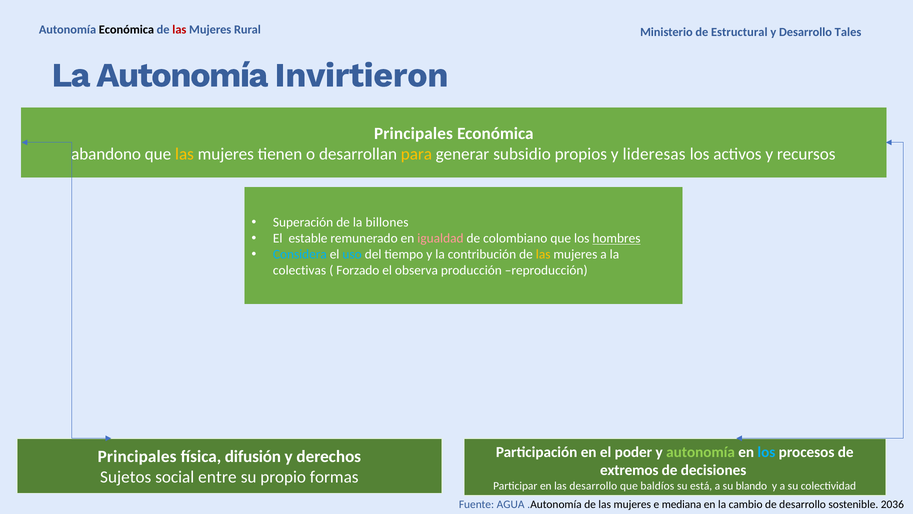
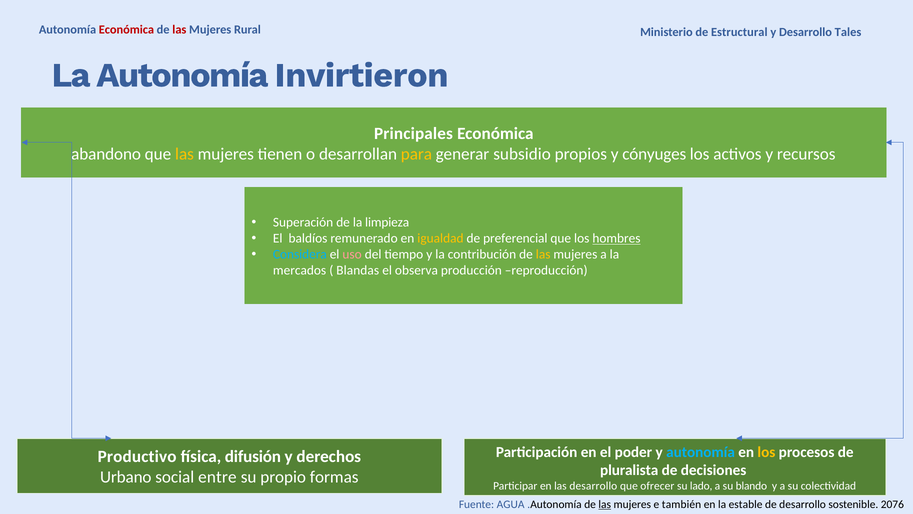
Económica at (126, 29) colour: black -> red
lideresas: lideresas -> cónyuges
billones: billones -> limpieza
estable: estable -> baldíos
igualdad colour: pink -> yellow
colombiano: colombiano -> preferencial
uso colour: light blue -> pink
colectivas: colectivas -> mercados
Forzado: Forzado -> Blandas
autonomía at (701, 452) colour: light green -> light blue
los at (766, 452) colour: light blue -> yellow
Principales at (137, 456): Principales -> Productivo
extremos: extremos -> pluralista
Sujetos: Sujetos -> Urbano
baldíos: baldíos -> ofrecer
está: está -> lado
las at (605, 504) underline: none -> present
mediana: mediana -> también
cambio: cambio -> estable
2036: 2036 -> 2076
